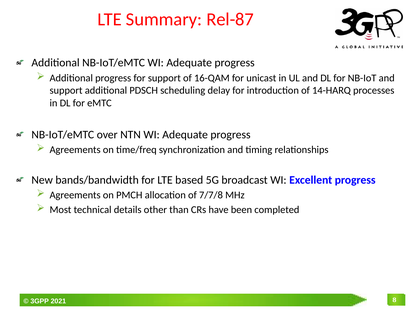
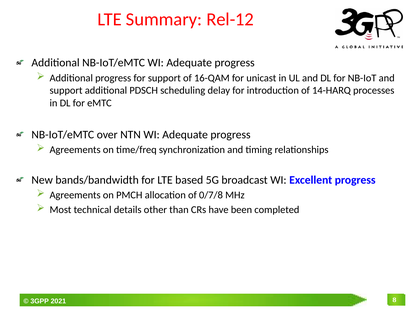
Rel-87: Rel-87 -> Rel-12
7/7/8: 7/7/8 -> 0/7/8
